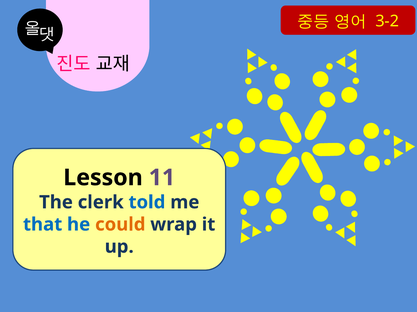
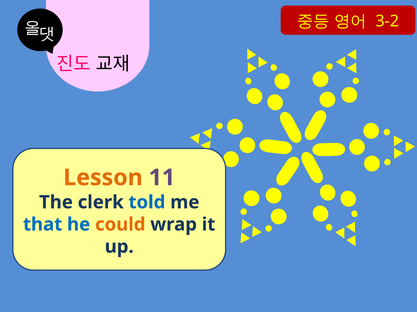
Lesson colour: black -> orange
